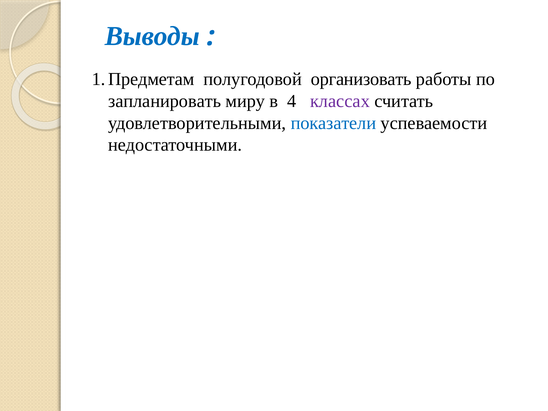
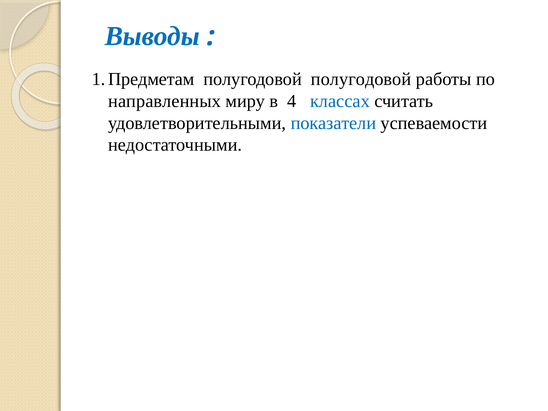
полугодовой организовать: организовать -> полугодовой
запланировать: запланировать -> направленных
классах colour: purple -> blue
